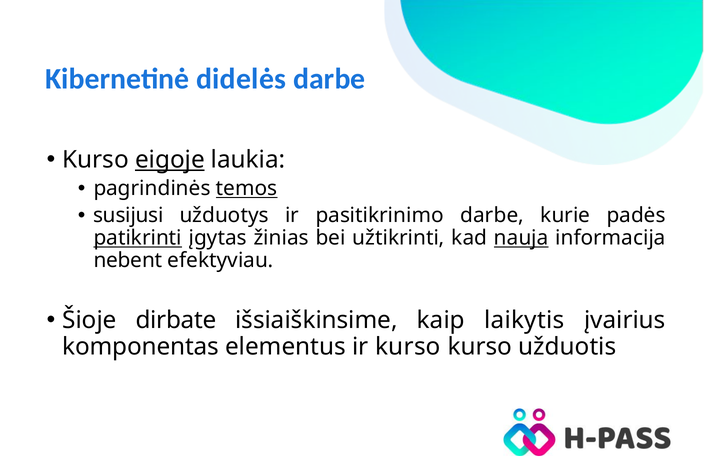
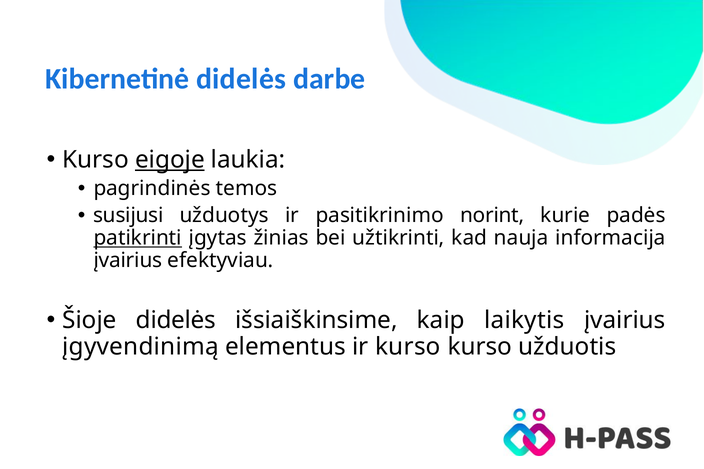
temos underline: present -> none
pasitikrinimo darbe: darbe -> norint
nauja underline: present -> none
nebent at (128, 261): nebent -> įvairius
Šioje dirbate: dirbate -> didelės
komponentas: komponentas -> įgyvendinimą
